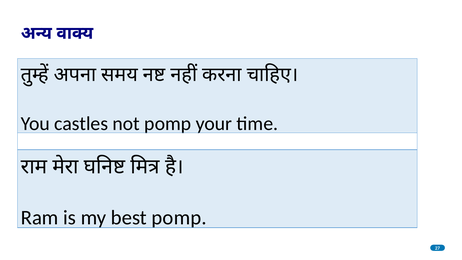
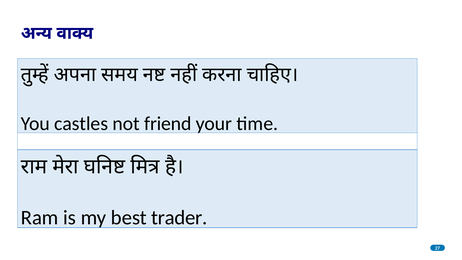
not pomp: pomp -> friend
best pomp: pomp -> trader
